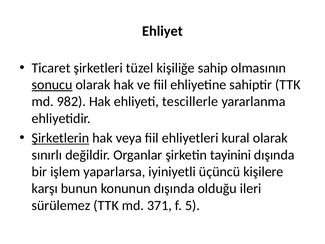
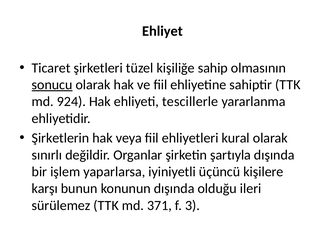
982: 982 -> 924
Şirketlerin underline: present -> none
tayinini: tayinini -> şartıyla
5: 5 -> 3
